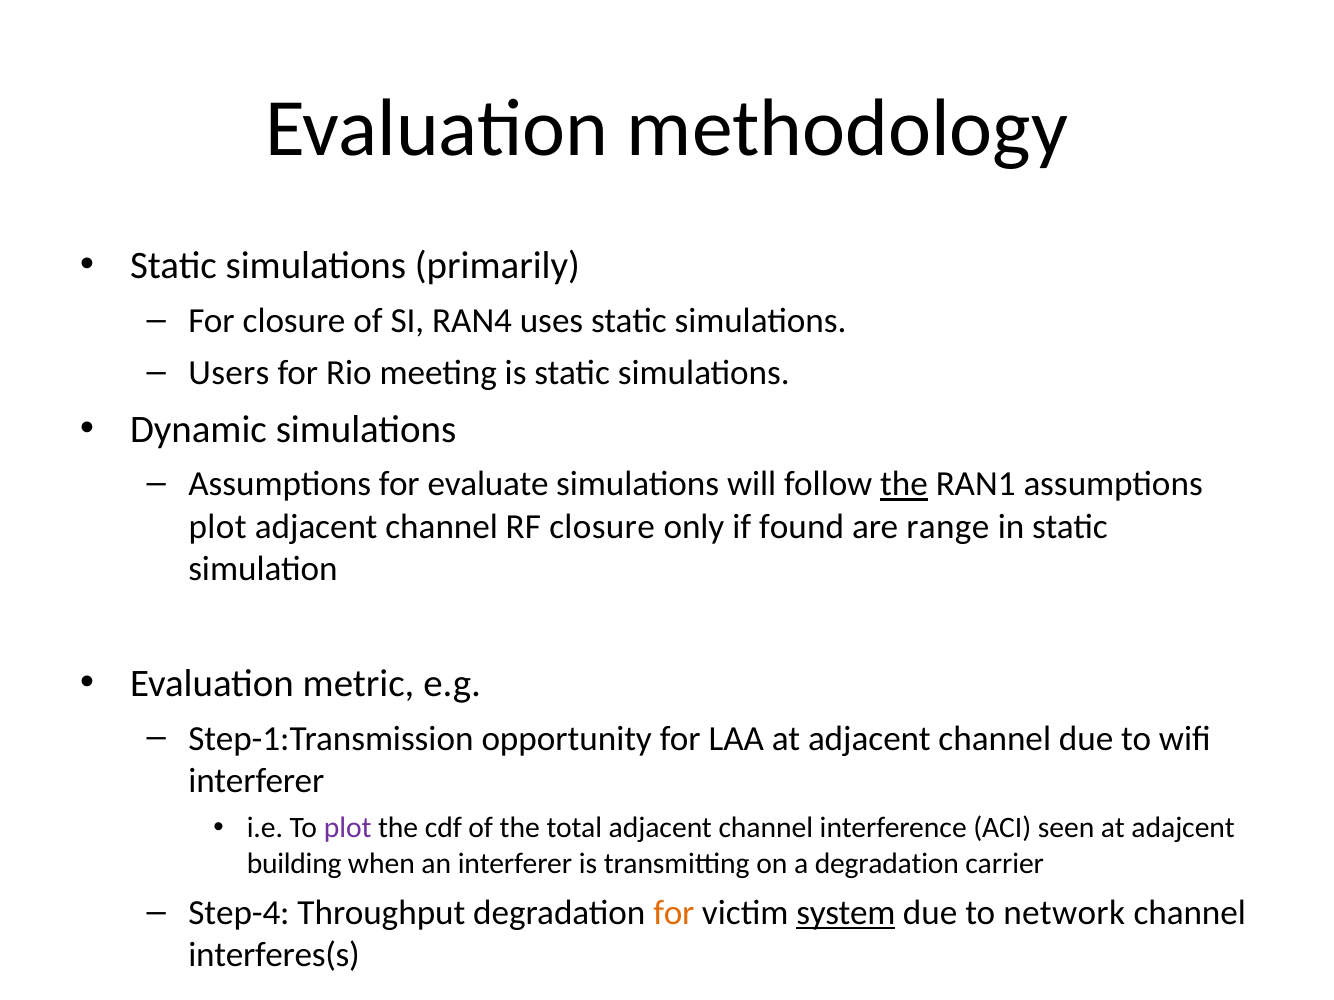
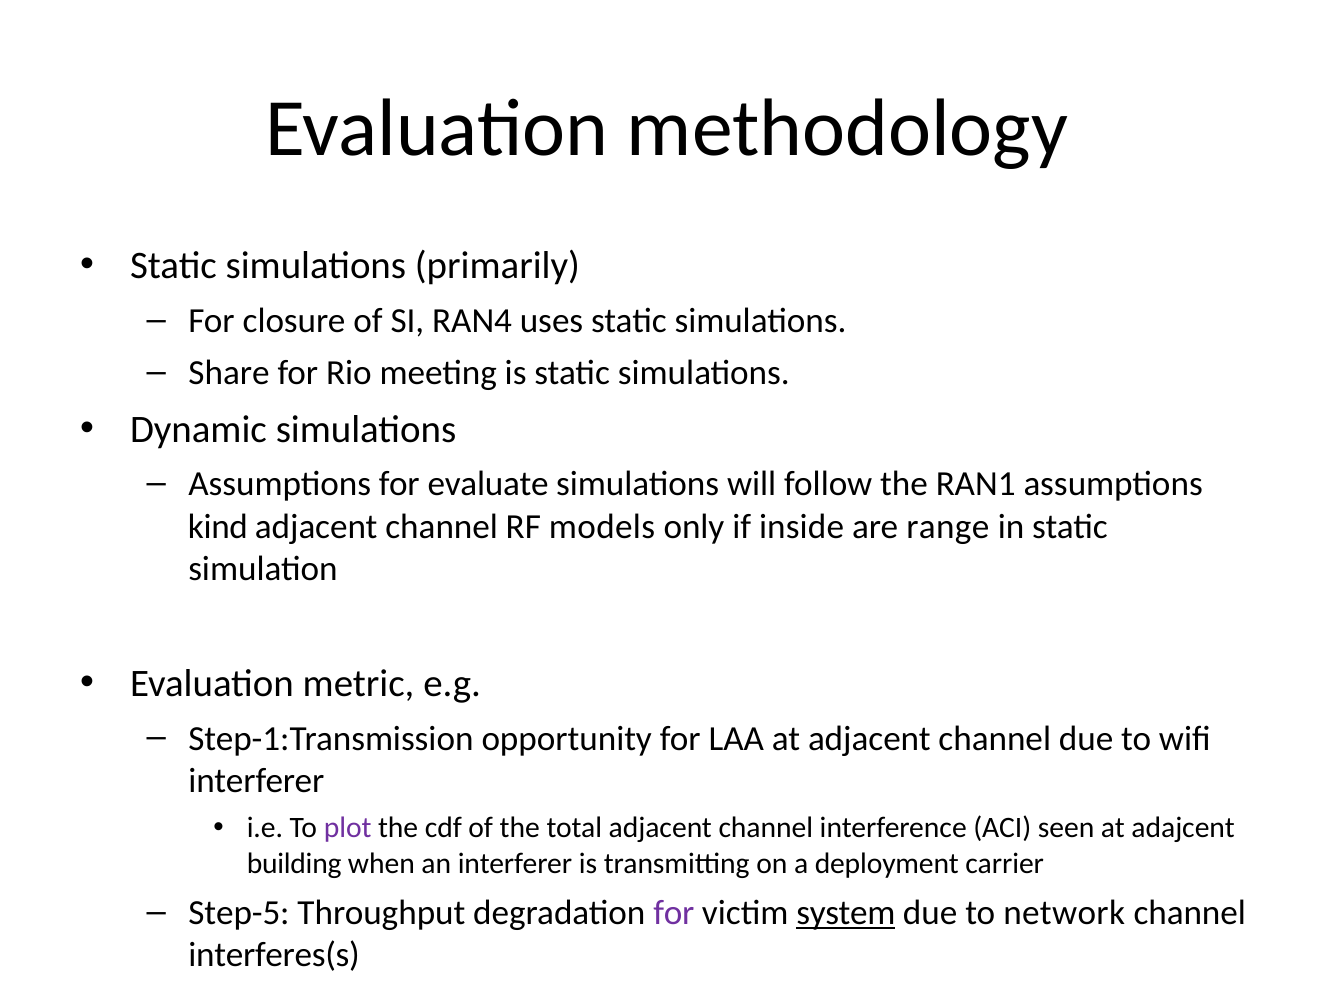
Users: Users -> Share
the at (904, 485) underline: present -> none
plot at (218, 527): plot -> kind
RF closure: closure -> models
found: found -> inside
a degradation: degradation -> deployment
Step-4: Step-4 -> Step-5
for at (674, 914) colour: orange -> purple
